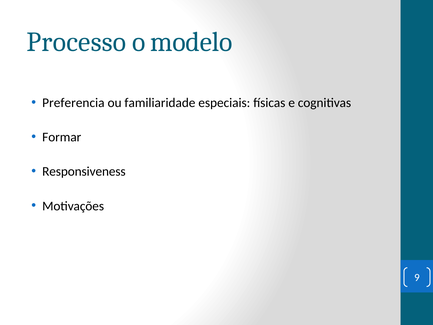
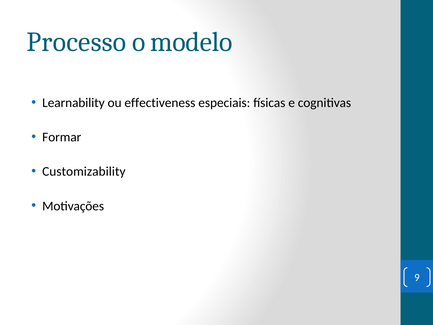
Preferencia: Preferencia -> Learnability
familiaridade: familiaridade -> effectiveness
Responsiveness: Responsiveness -> Customizability
